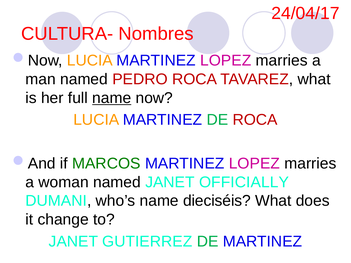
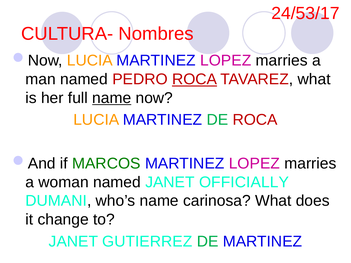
24/04/17: 24/04/17 -> 24/53/17
ROCA at (195, 79) underline: none -> present
dieciséis: dieciséis -> carinosa
